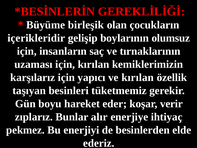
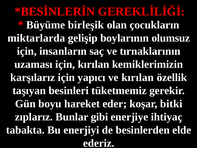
içerikleridir: içerikleridir -> miktarlarda
verir: verir -> bitki
alır: alır -> gibi
pekmez: pekmez -> tabakta
